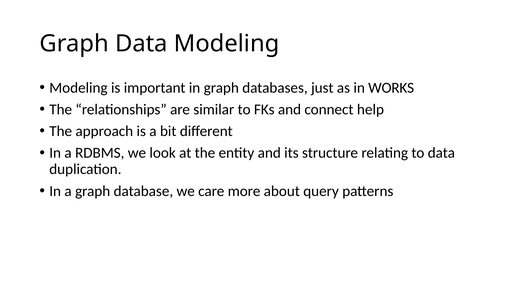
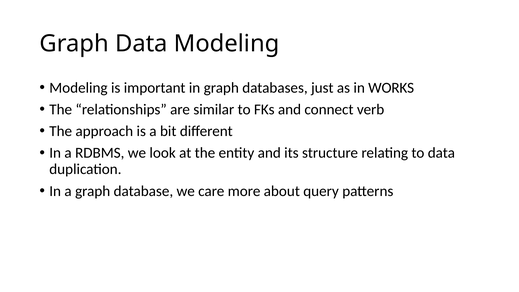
help: help -> verb
